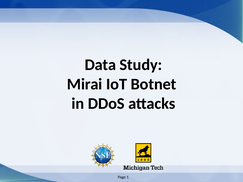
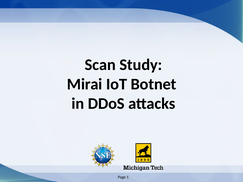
Data: Data -> Scan
